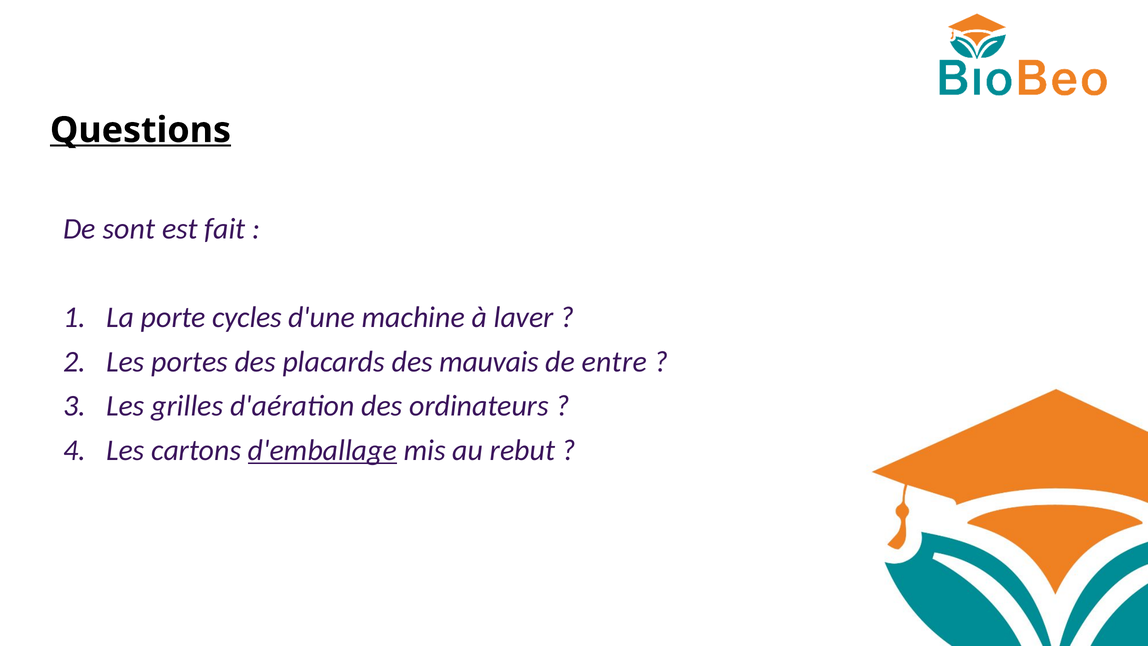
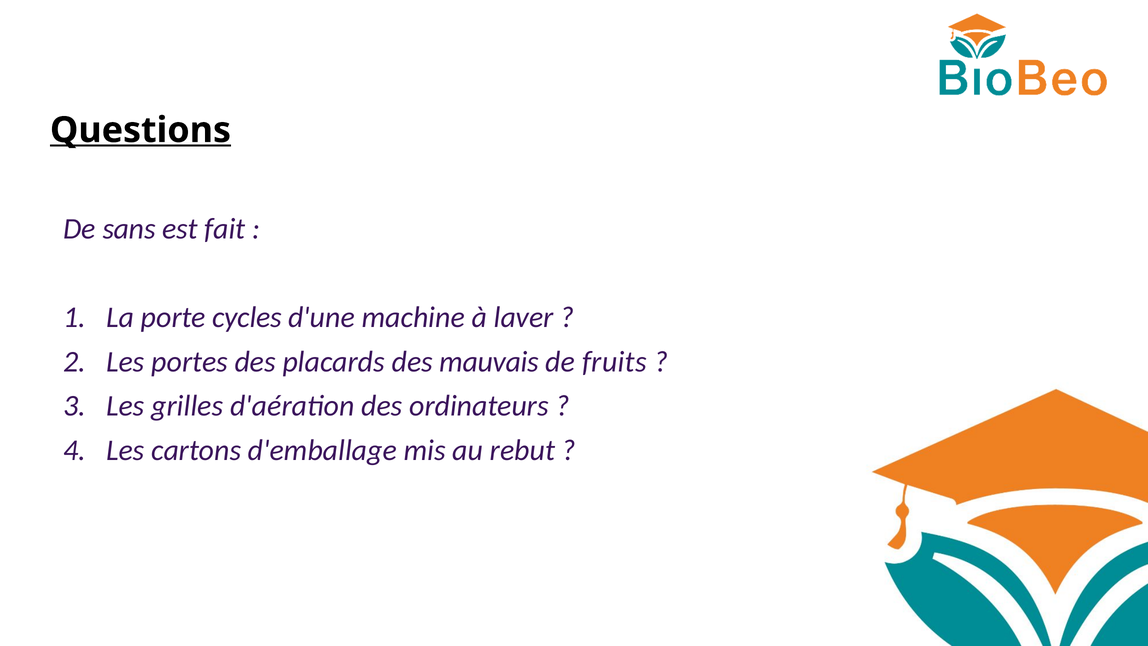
sont: sont -> sans
entre: entre -> fruits
d'emballage underline: present -> none
